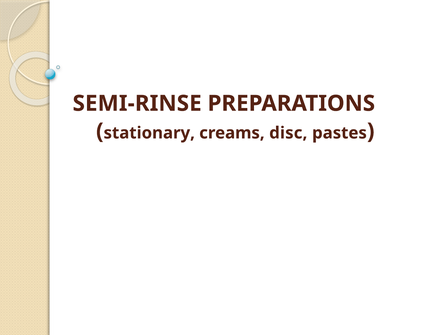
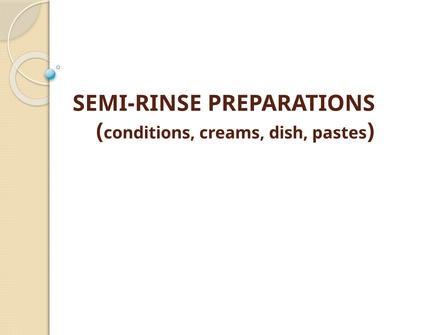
stationary: stationary -> conditions
disc: disc -> dish
